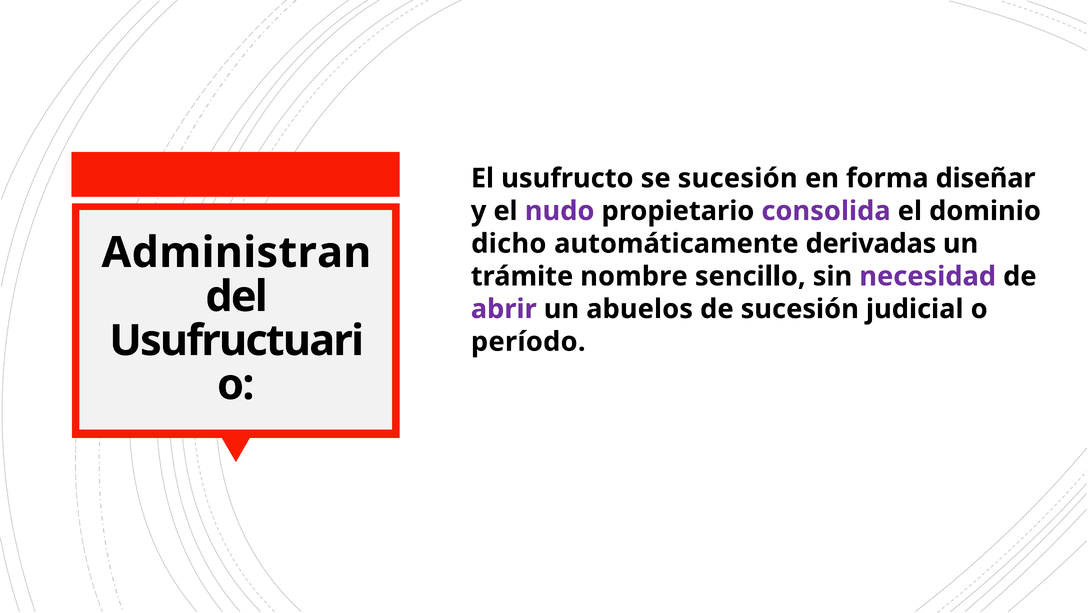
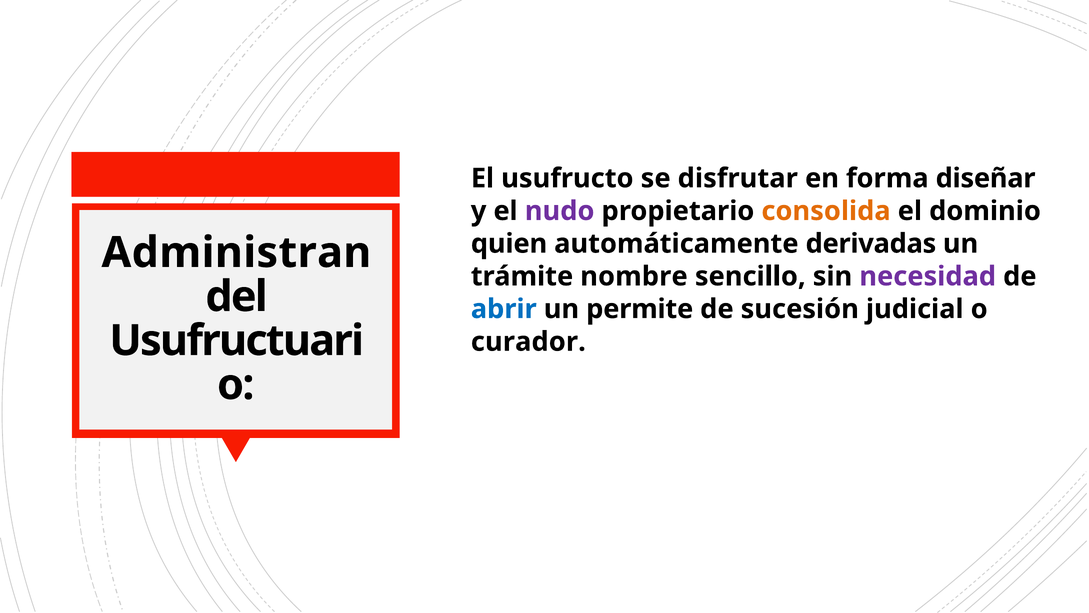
se sucesión: sucesión -> disfrutar
consolida colour: purple -> orange
dicho: dicho -> quien
abrir colour: purple -> blue
abuelos: abuelos -> permite
período: período -> curador
